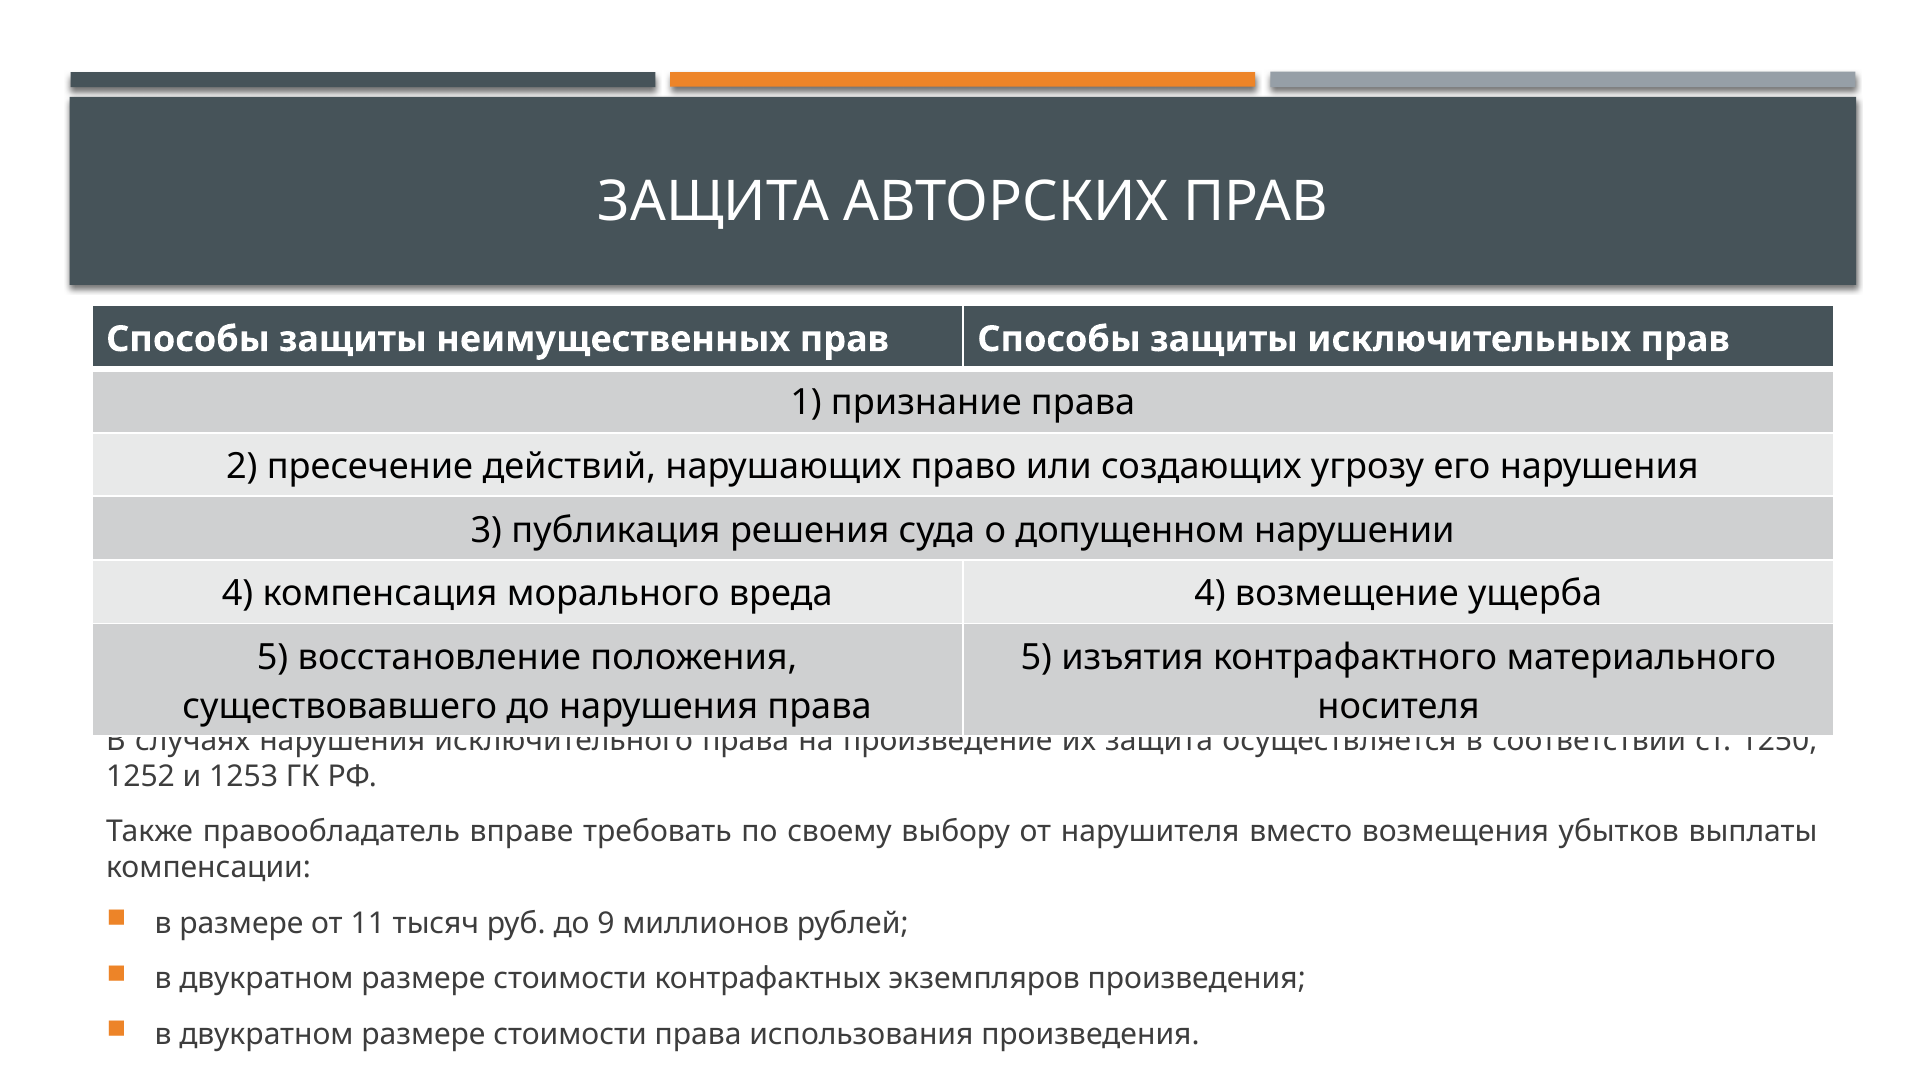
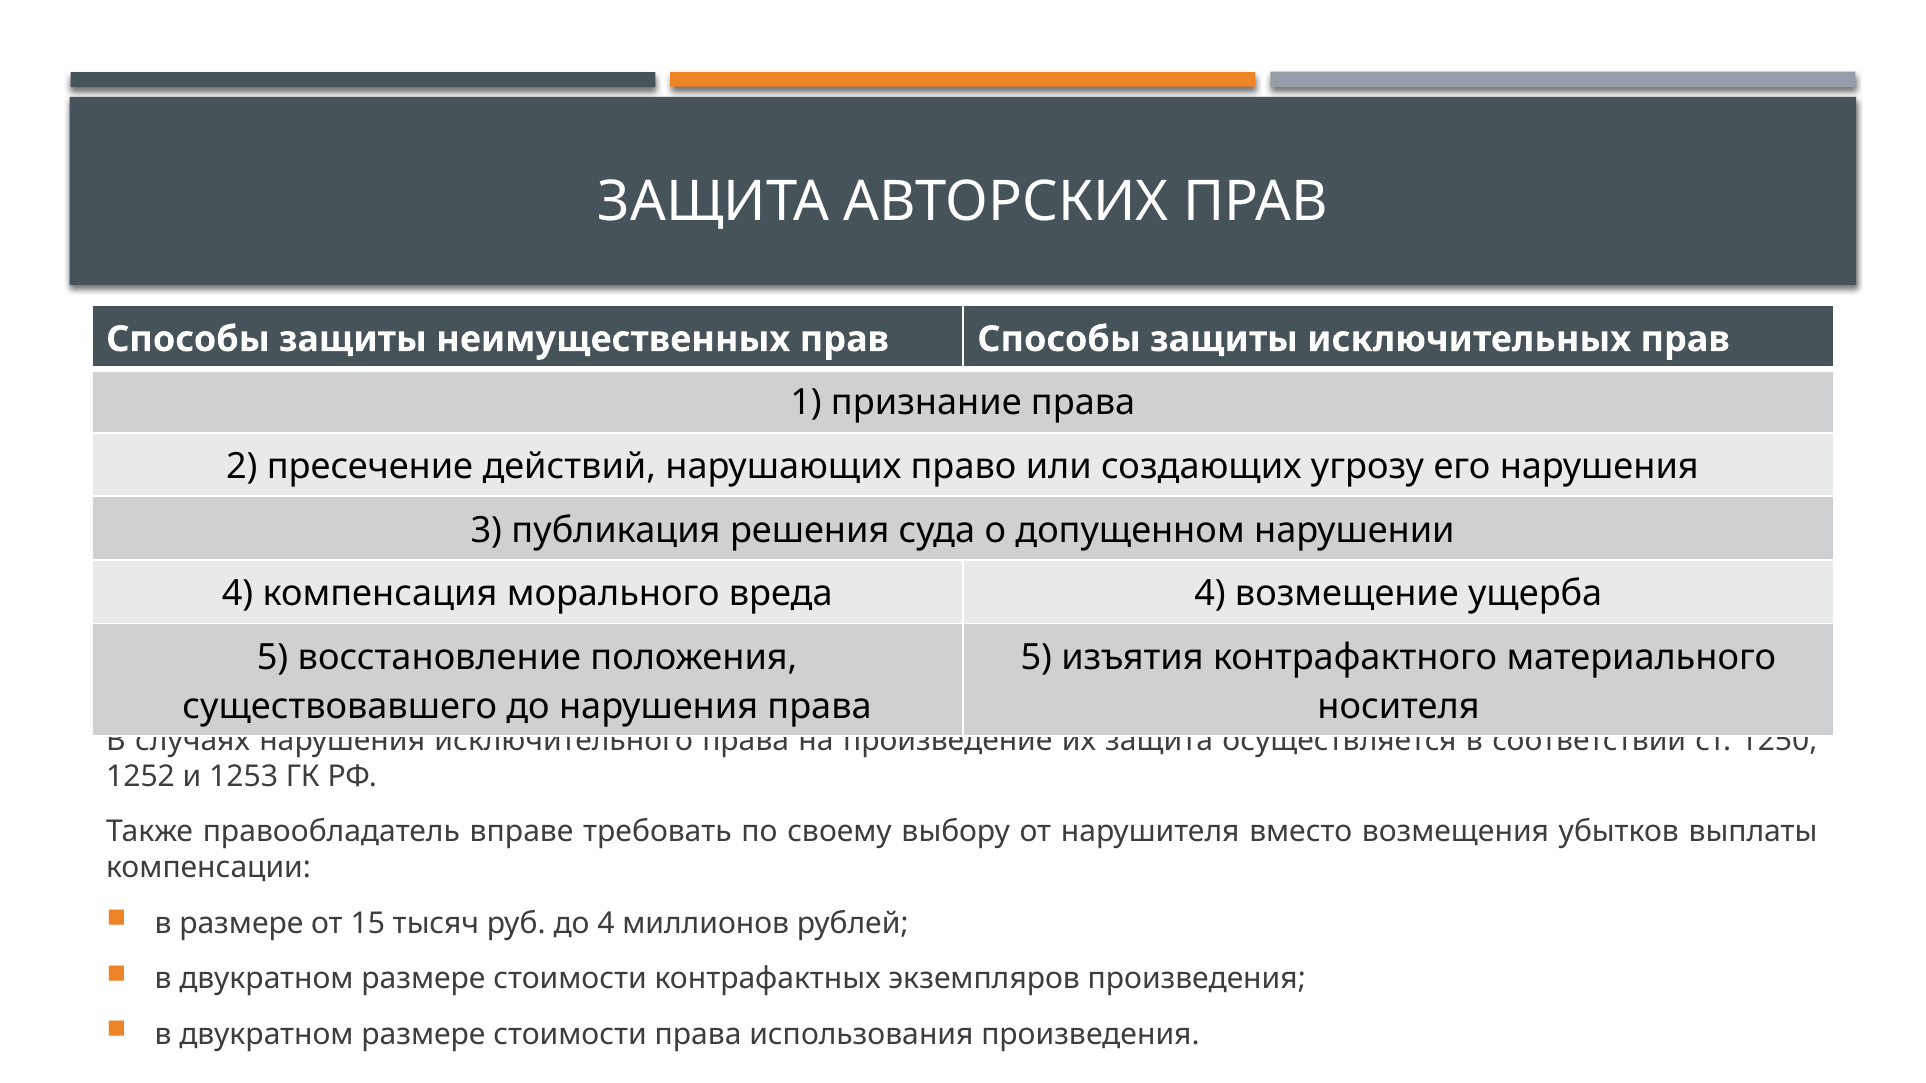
11: 11 -> 15
до 9: 9 -> 4
